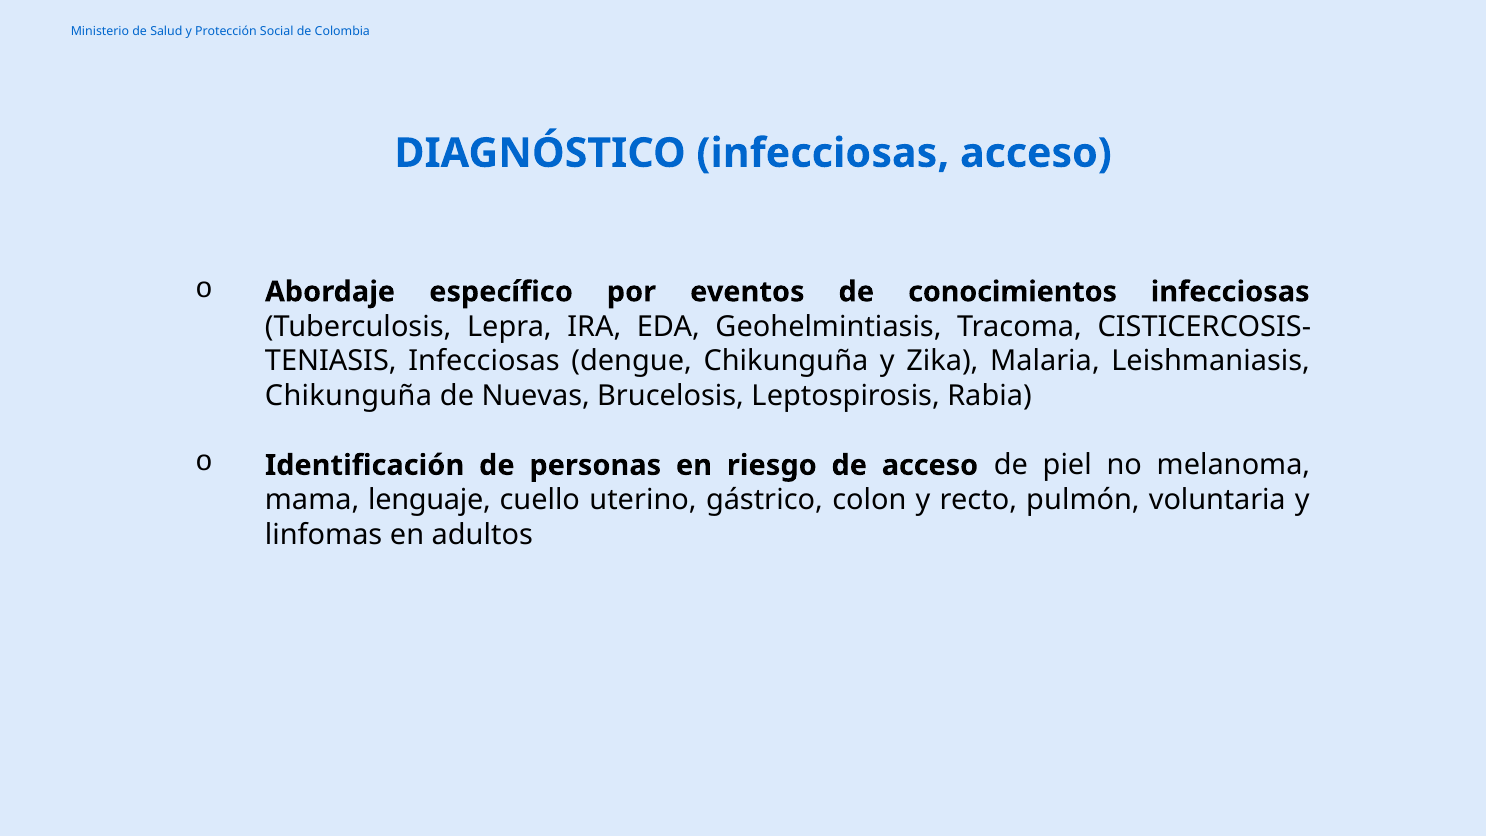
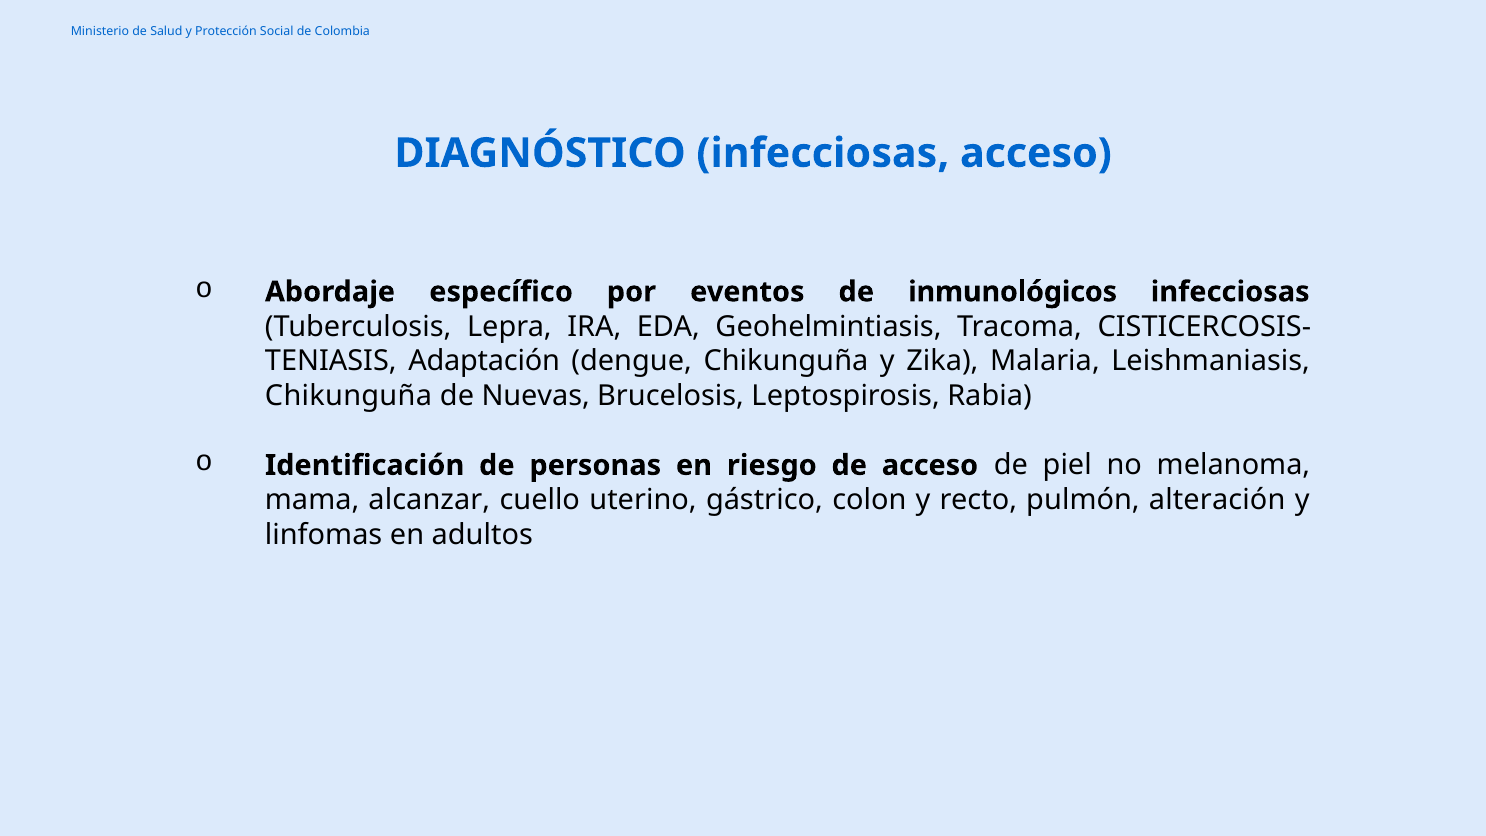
conocimientos: conocimientos -> inmunológicos
Infecciosas at (484, 361): Infecciosas -> Adaptación
lenguaje: lenguaje -> alcanzar
voluntaria: voluntaria -> alteración
